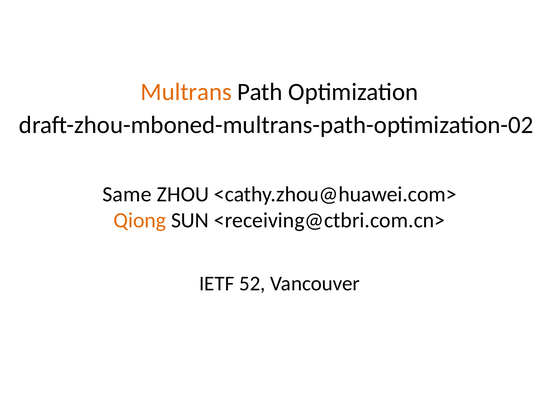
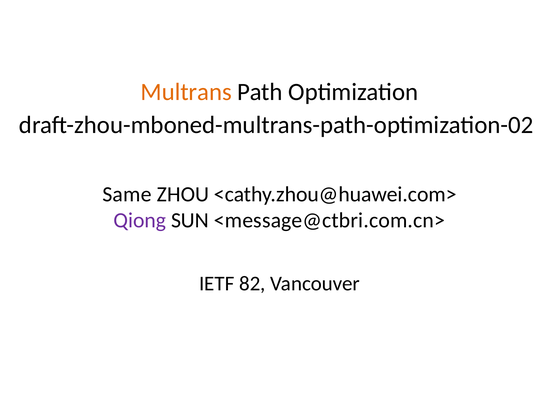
Qiong colour: orange -> purple
<receiving@ctbri.com.cn>: <receiving@ctbri.com.cn> -> <message@ctbri.com.cn>
52: 52 -> 82
